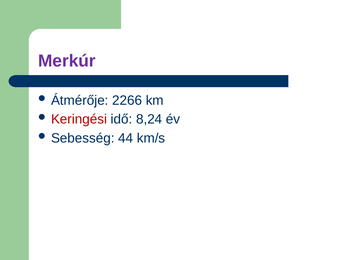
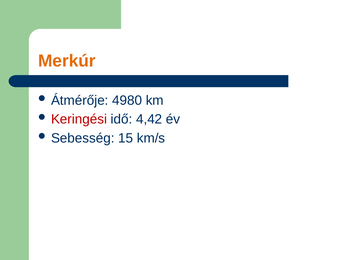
Merkúr colour: purple -> orange
2266: 2266 -> 4980
8,24: 8,24 -> 4,42
44: 44 -> 15
